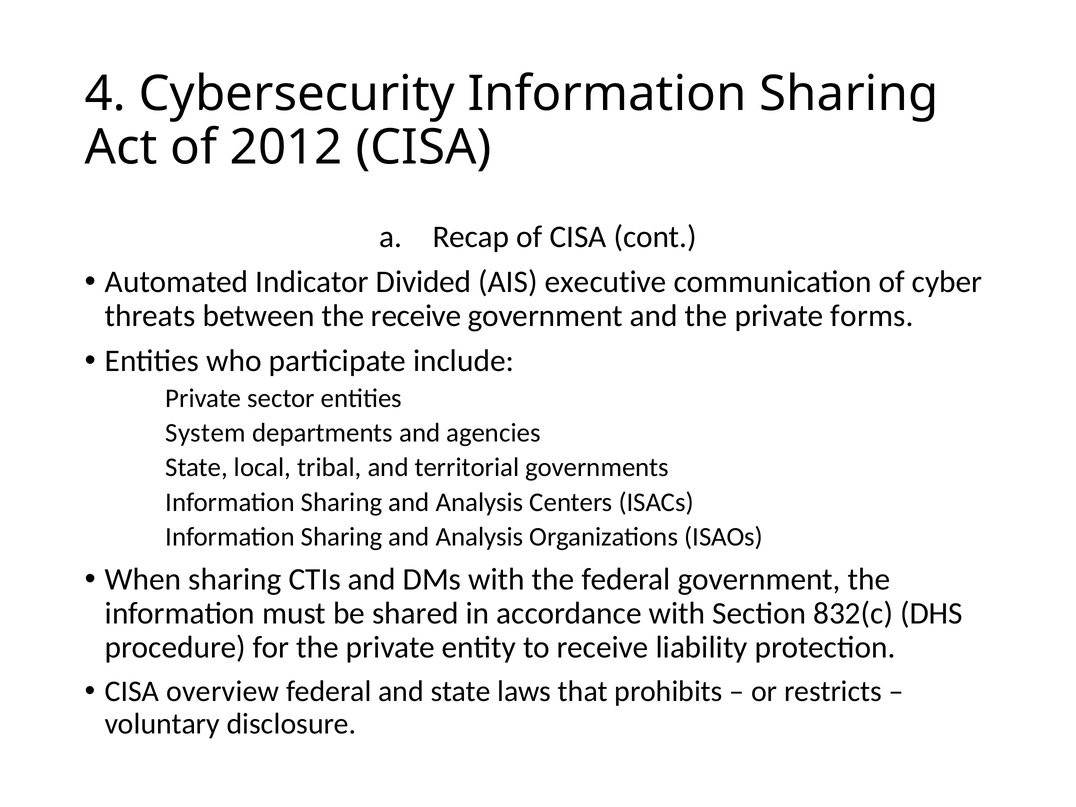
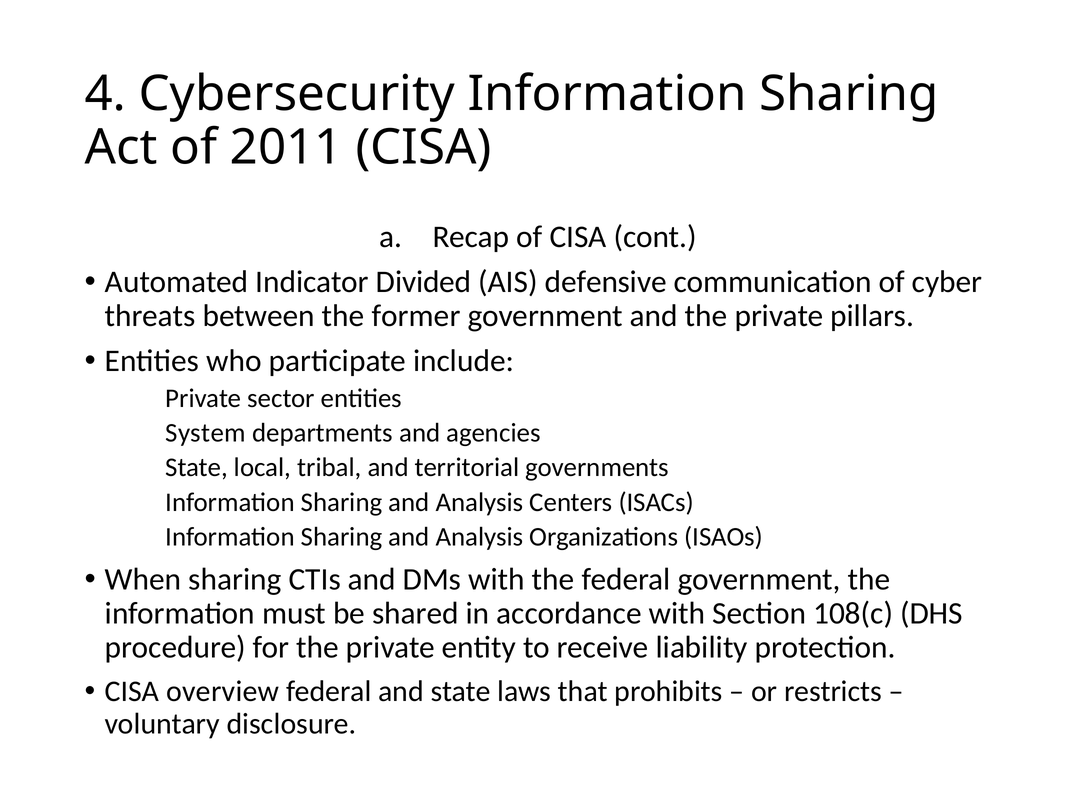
2012: 2012 -> 2011
executive: executive -> defensive
the receive: receive -> former
forms: forms -> pillars
832(c: 832(c -> 108(c
